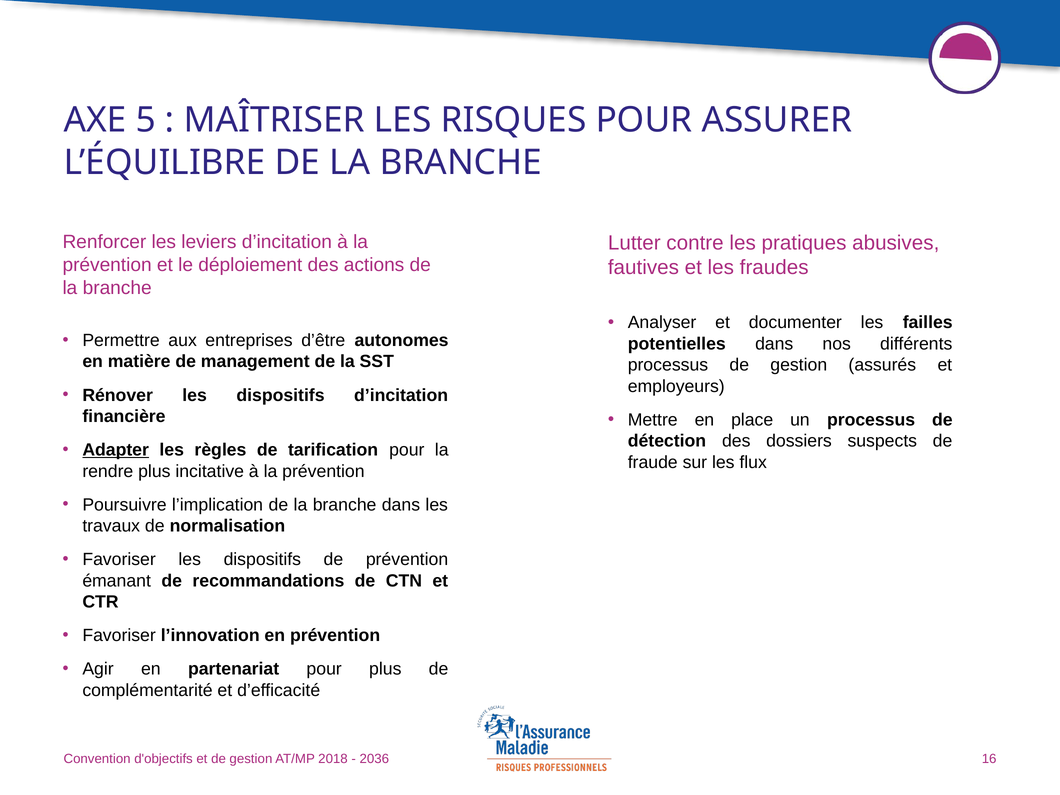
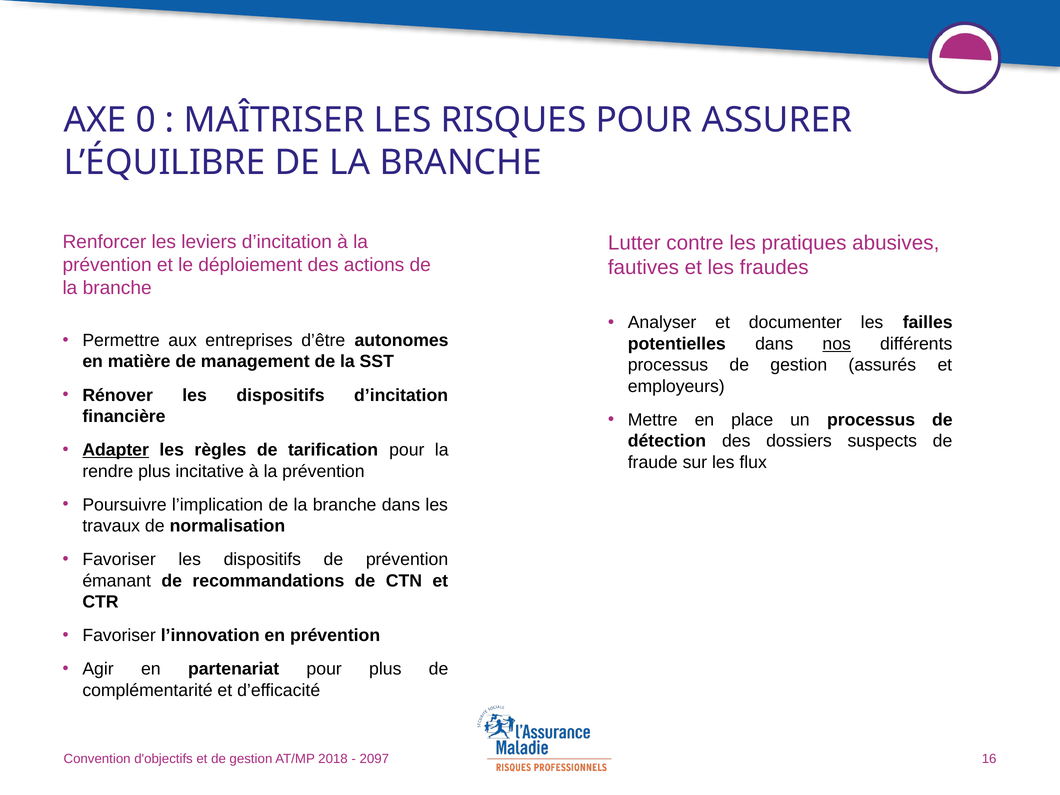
5: 5 -> 0
nos underline: none -> present
2036: 2036 -> 2097
